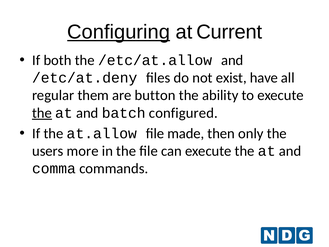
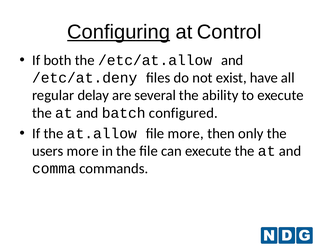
Current: Current -> Control
them: them -> delay
button: button -> several
the at (42, 113) underline: present -> none
file made: made -> more
